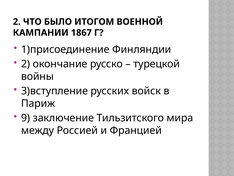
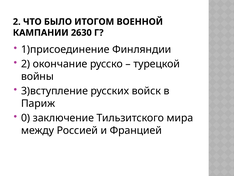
1867: 1867 -> 2630
9: 9 -> 0
